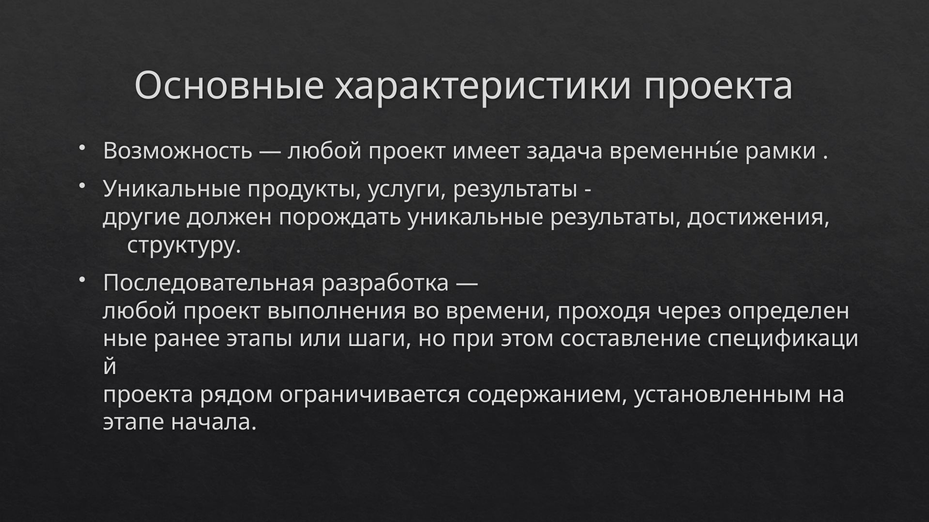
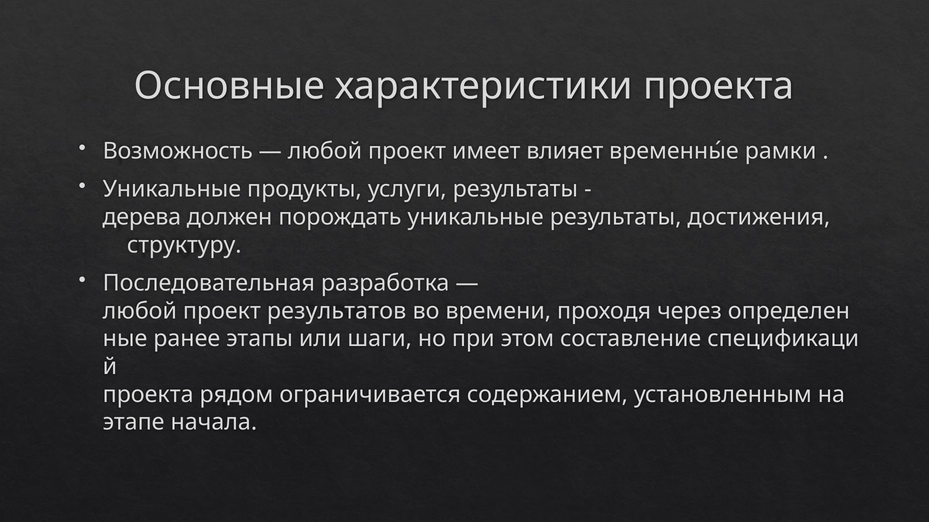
задача: задача -> влияет
другие: другие -> дерева
выполнения: выполнения -> результатов
